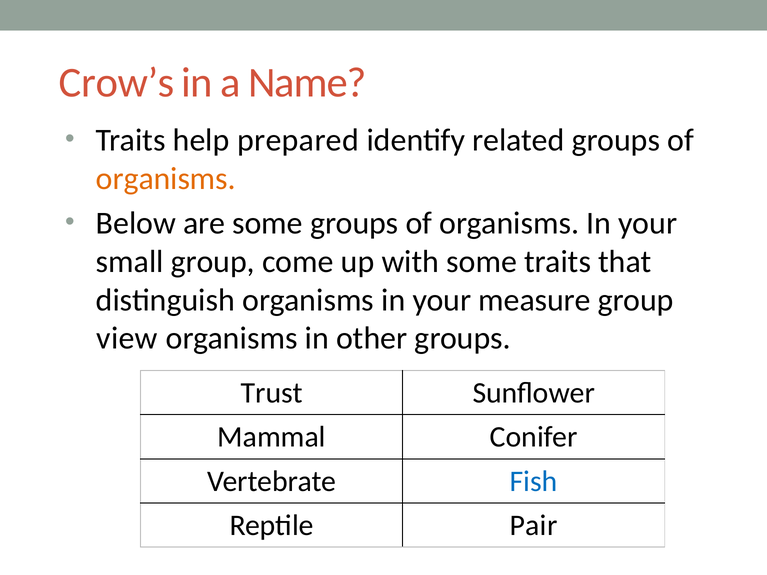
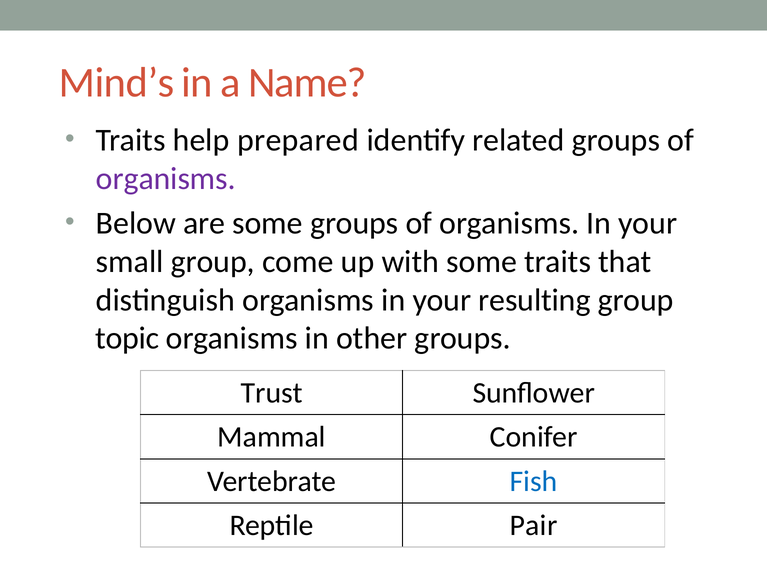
Crow’s: Crow’s -> Mind’s
organisms at (166, 179) colour: orange -> purple
measure: measure -> resulting
view: view -> topic
